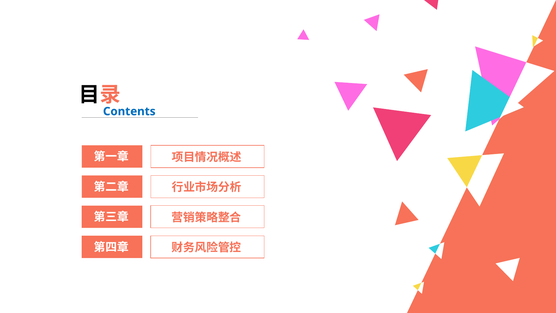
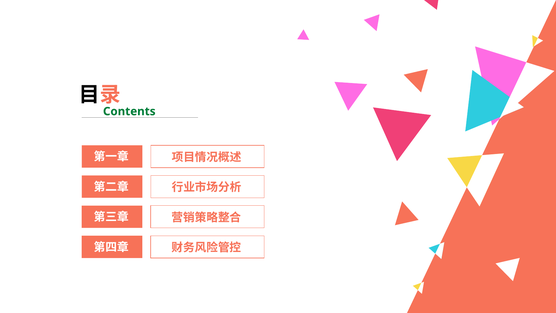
Contents colour: blue -> green
